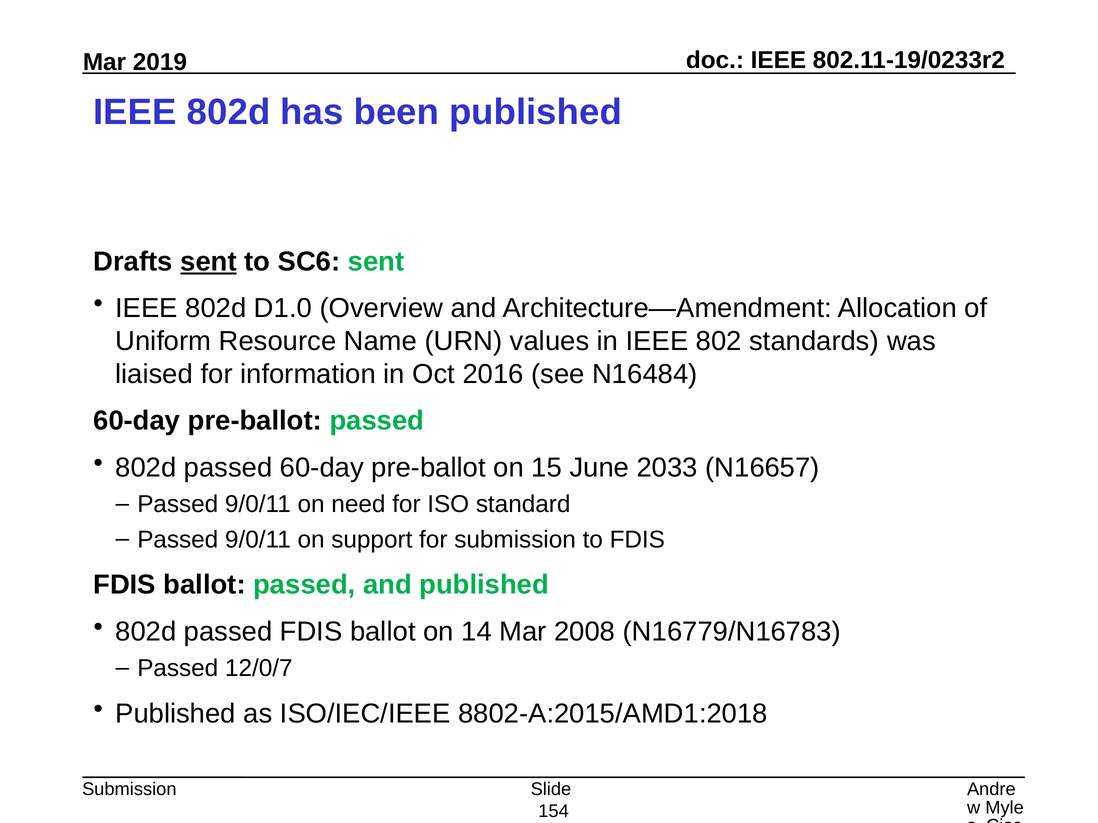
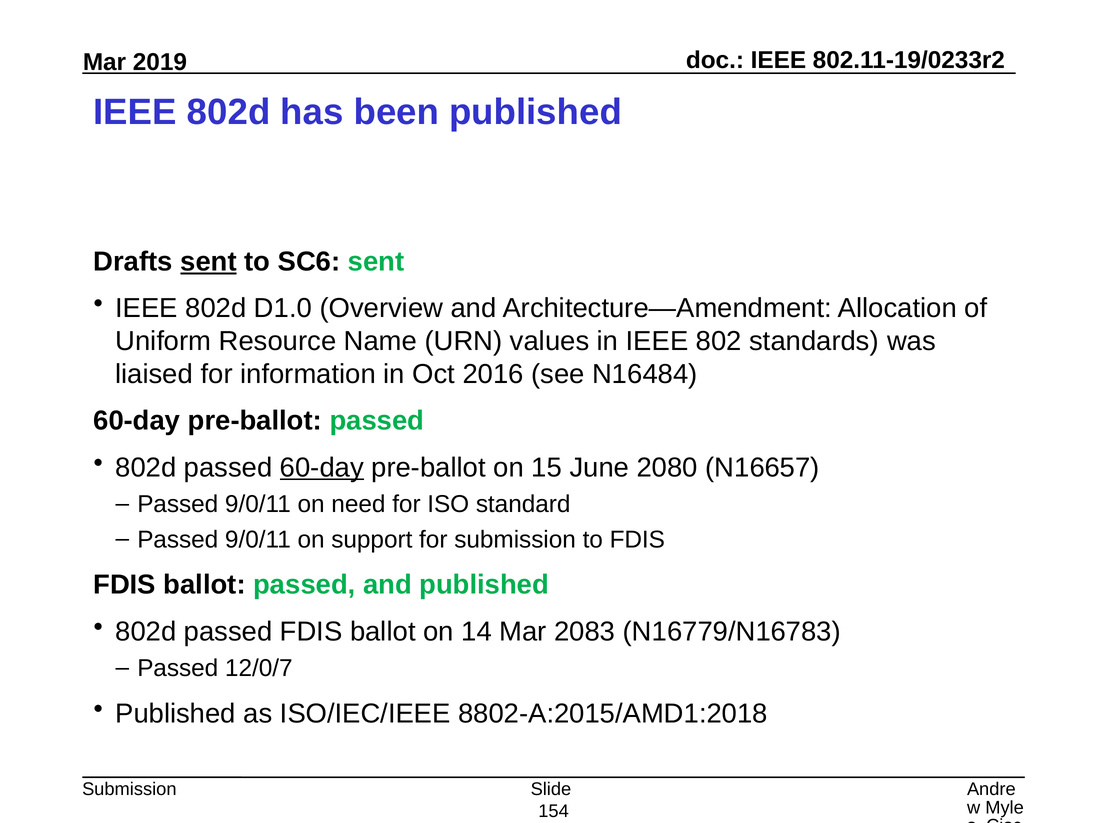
60-day at (322, 468) underline: none -> present
2033: 2033 -> 2080
2008: 2008 -> 2083
